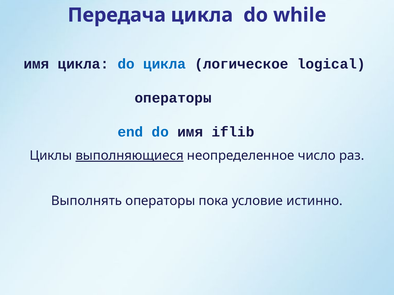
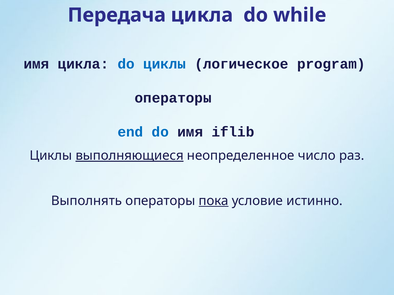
do цикла: цикла -> циклы
logical: logical -> program
пока underline: none -> present
